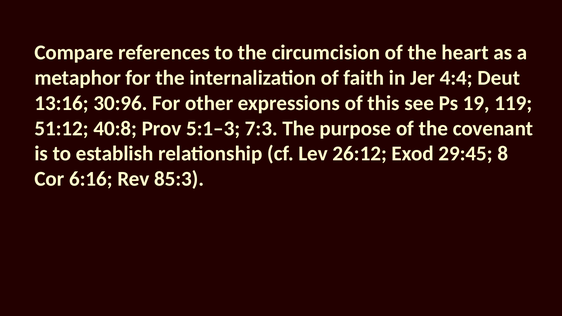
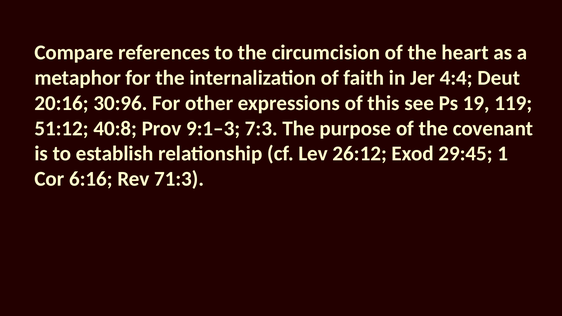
13:16: 13:16 -> 20:16
5:1–3: 5:1–3 -> 9:1–3
8: 8 -> 1
85:3: 85:3 -> 71:3
